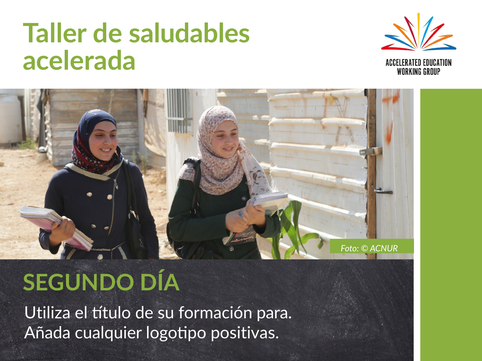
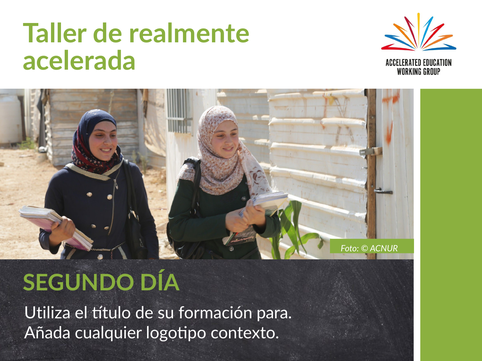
saludables: saludables -> realmente
positivas: positivas -> contexto
